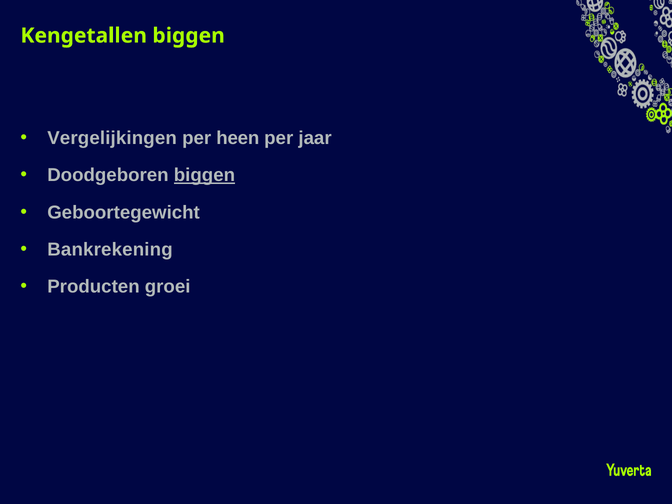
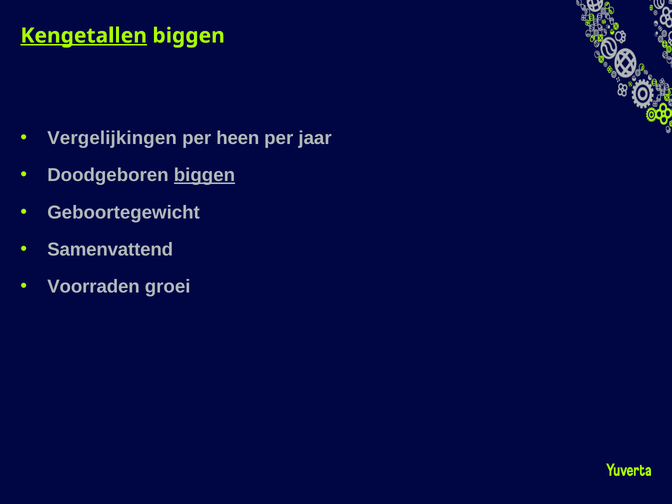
Kengetallen underline: none -> present
Bankrekening: Bankrekening -> Samenvattend
Producten: Producten -> Voorraden
